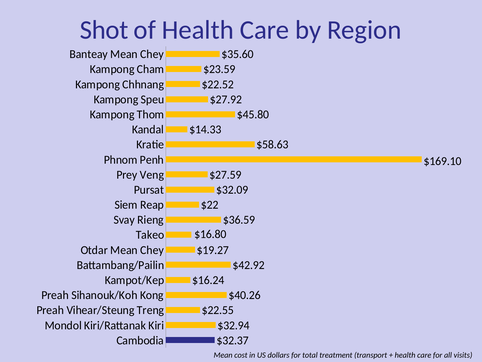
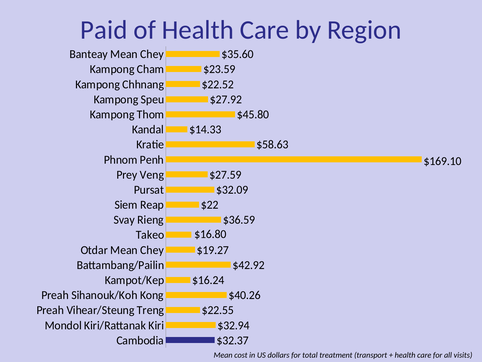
Shot: Shot -> Paid
